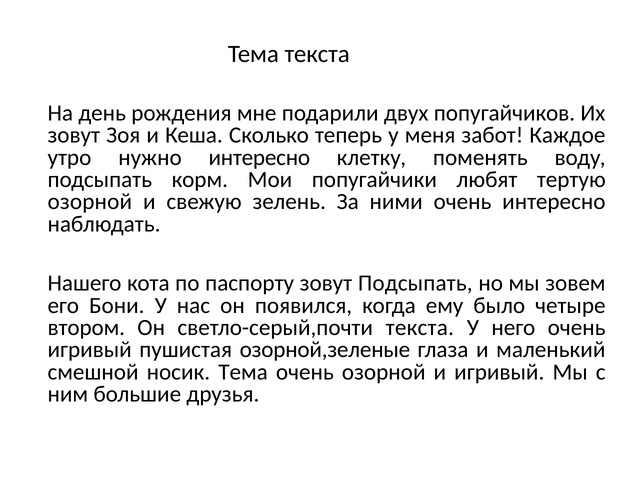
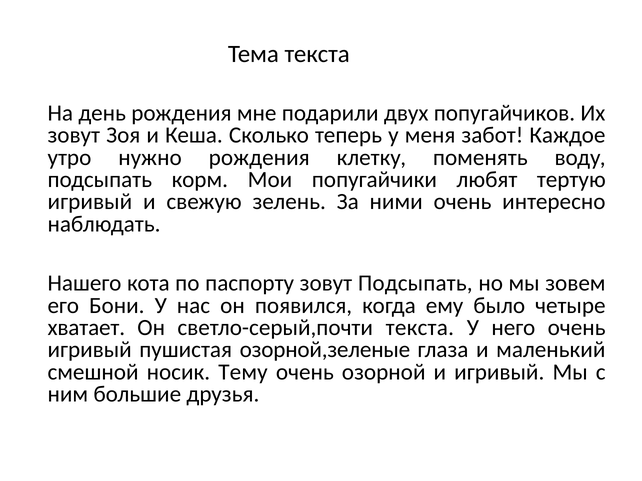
нужно интересно: интересно -> рождения
озорной at (90, 202): озорной -> игривый
втором: втором -> хватает
носик Тема: Тема -> Тему
